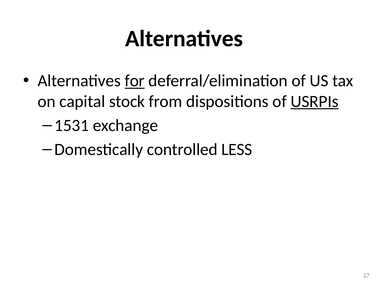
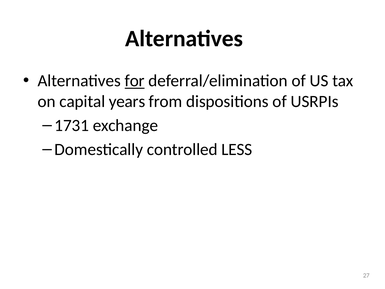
stock: stock -> years
USRPIs underline: present -> none
1531: 1531 -> 1731
